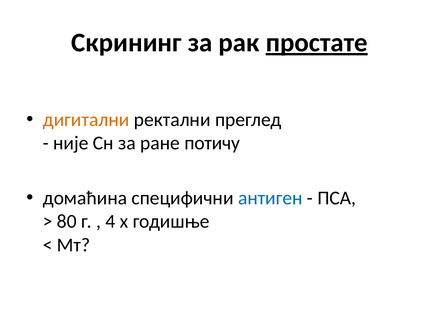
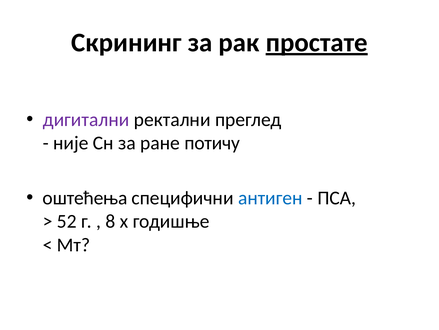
дигитални colour: orange -> purple
домаћина: домаћина -> оштећења
80: 80 -> 52
4: 4 -> 8
